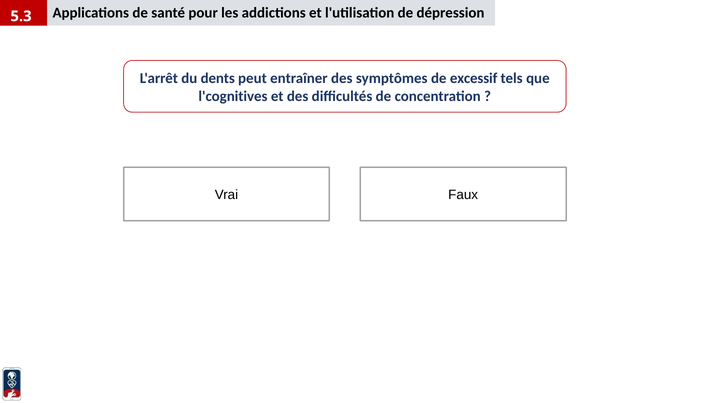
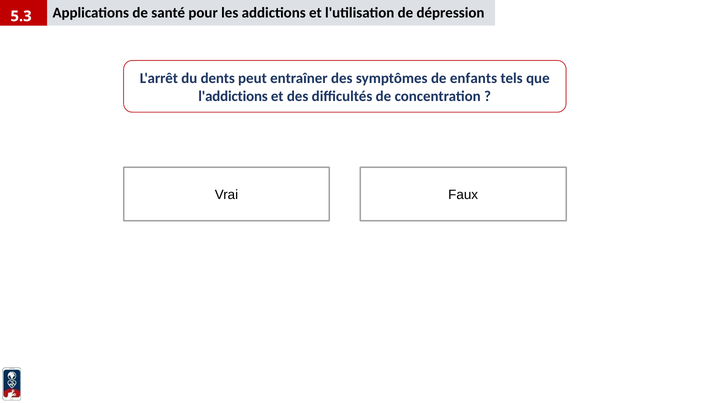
excessif: excessif -> enfants
l'cognitives: l'cognitives -> l'addictions
